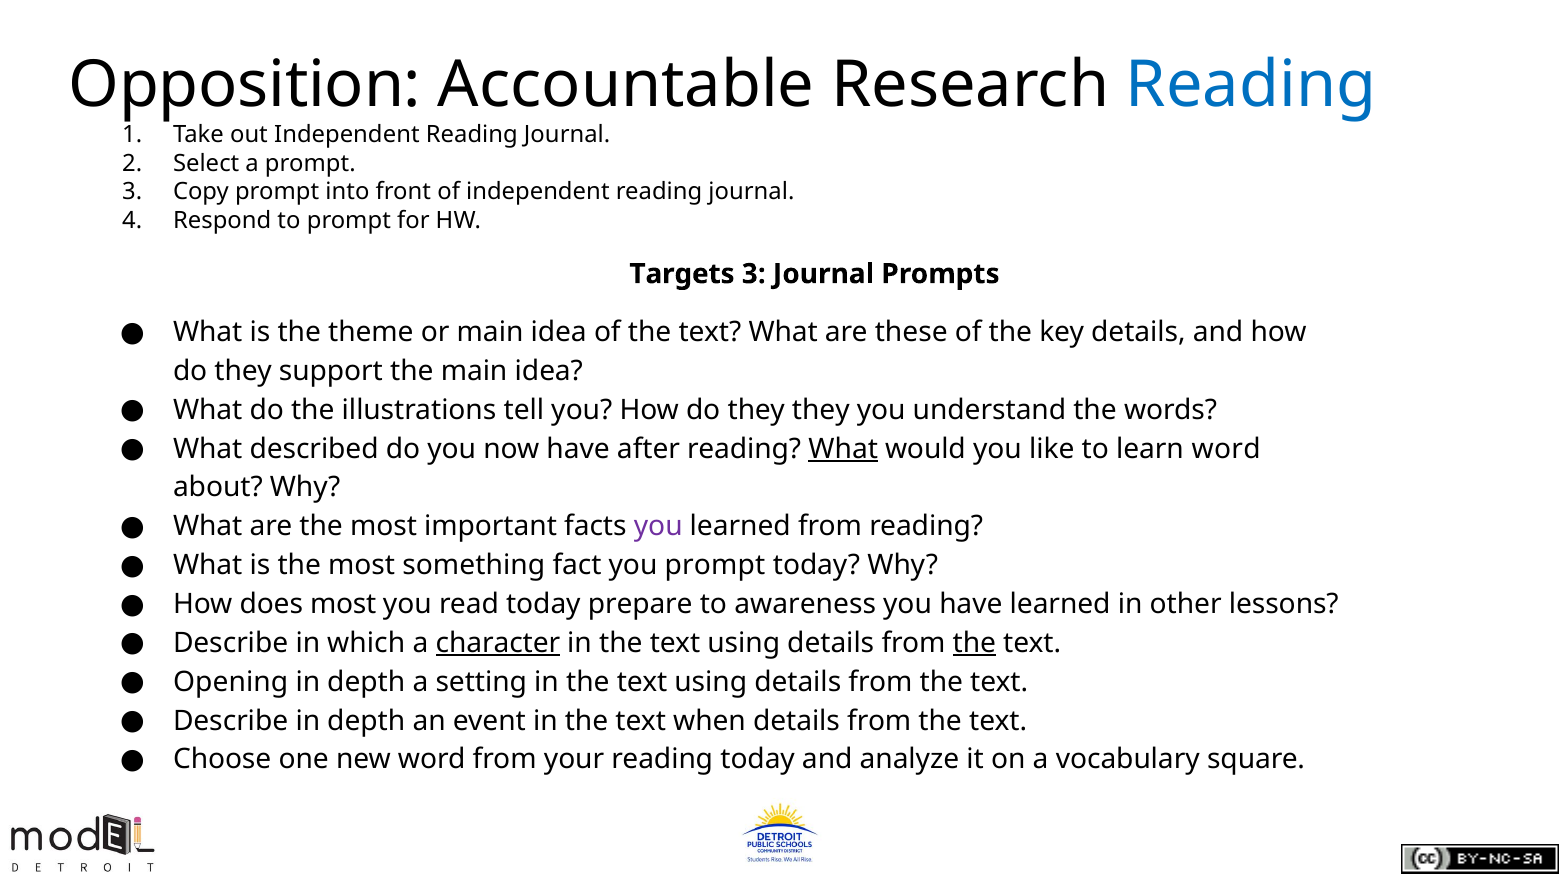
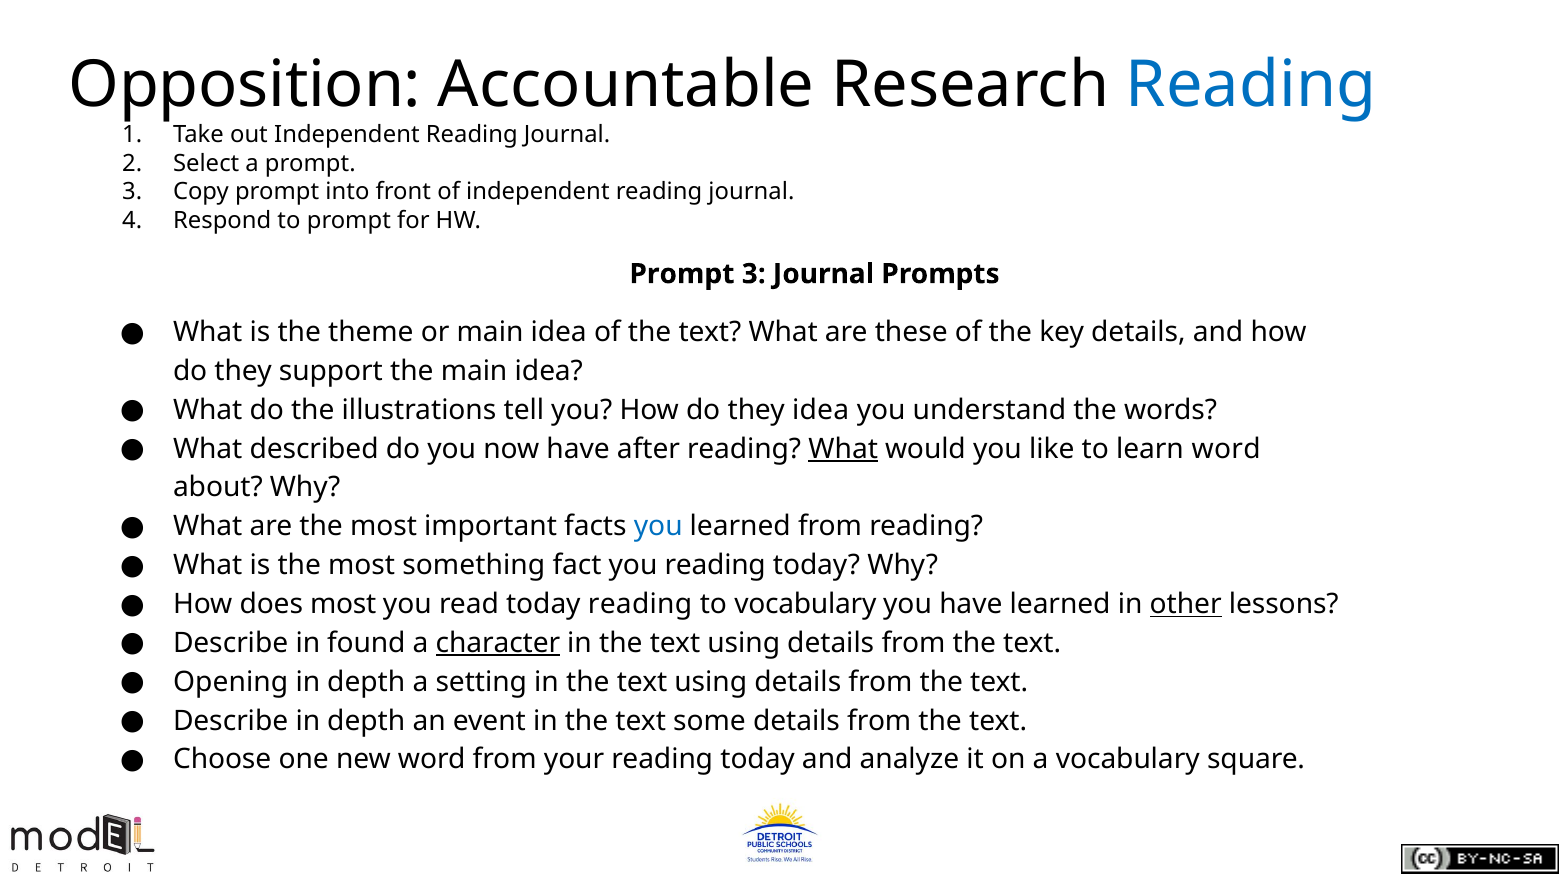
Targets at (682, 274): Targets -> Prompt
they they: they -> idea
you at (658, 527) colour: purple -> blue
you prompt: prompt -> reading
today prepare: prepare -> reading
to awareness: awareness -> vocabulary
other underline: none -> present
which: which -> found
the at (974, 643) underline: present -> none
when: when -> some
